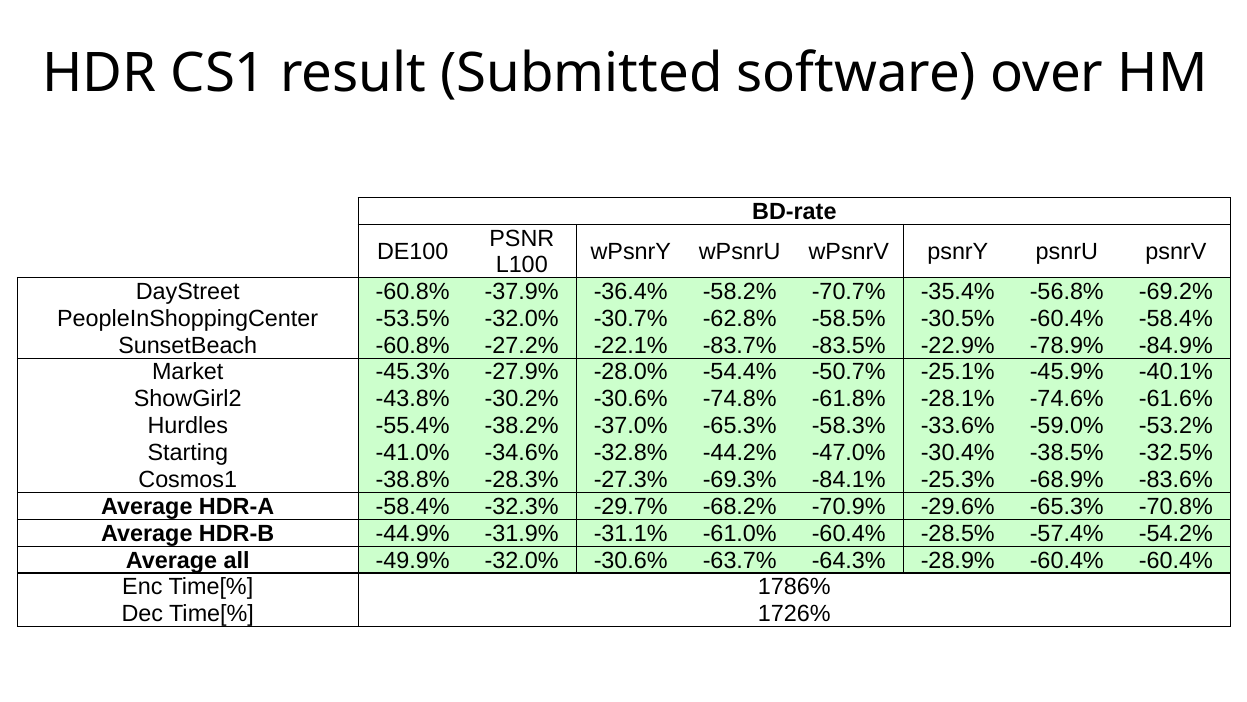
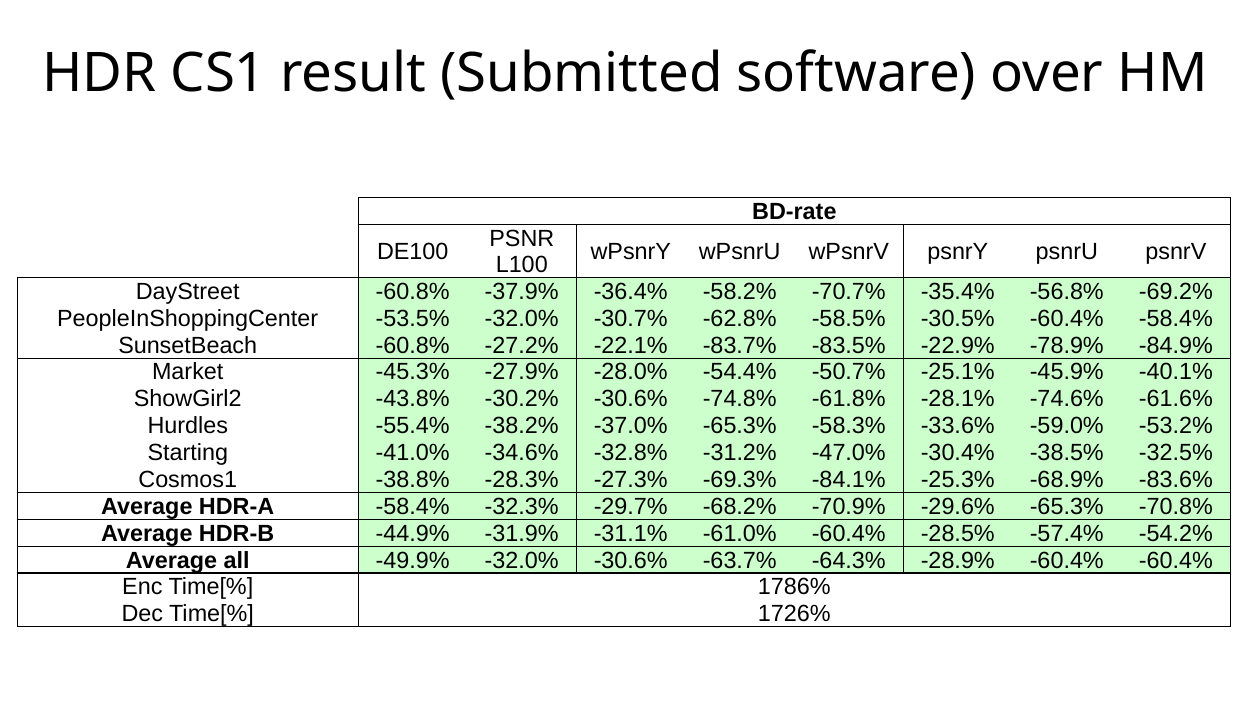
-44.2%: -44.2% -> -31.2%
